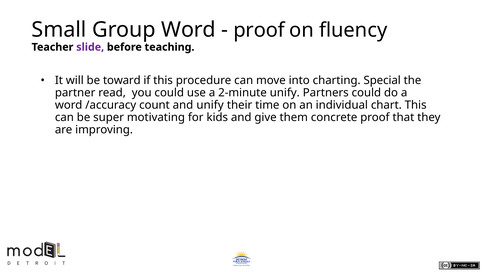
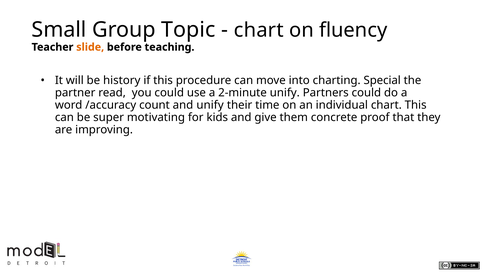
Group Word: Word -> Topic
proof at (259, 30): proof -> chart
slide colour: purple -> orange
toward: toward -> history
